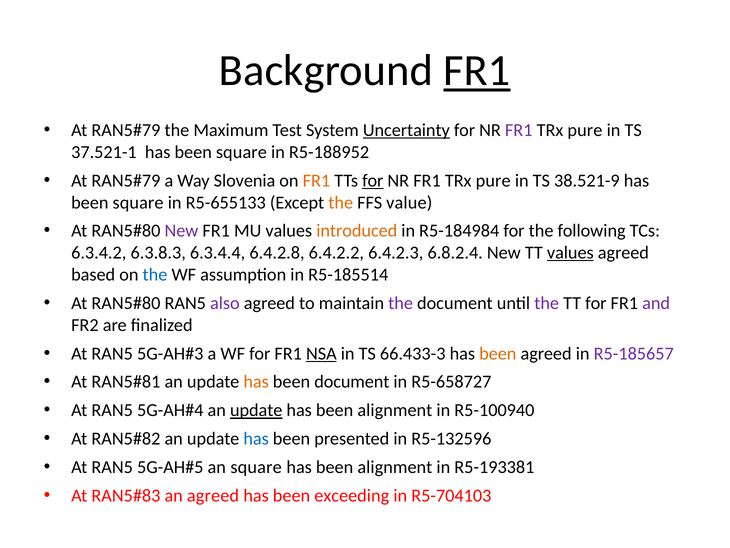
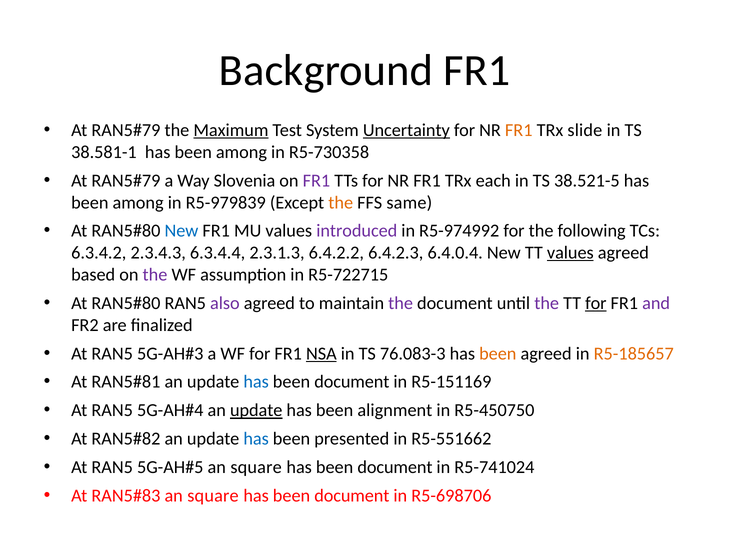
FR1 at (477, 71) underline: present -> none
Maximum underline: none -> present
FR1 at (519, 130) colour: purple -> orange
pure at (585, 130): pure -> slide
37.521-1: 37.521-1 -> 38.581-1
square at (241, 152): square -> among
R5-188952: R5-188952 -> R5-730358
FR1 at (316, 180) colour: orange -> purple
for at (373, 180) underline: present -> none
pure at (493, 180): pure -> each
38.521-9: 38.521-9 -> 38.521-5
square at (138, 202): square -> among
R5-655133: R5-655133 -> R5-979839
value: value -> same
New at (181, 231) colour: purple -> blue
introduced colour: orange -> purple
R5-184984: R5-184984 -> R5-974992
6.3.8.3: 6.3.8.3 -> 2.3.4.3
6.4.2.8: 6.4.2.8 -> 2.3.1.3
6.8.2.4: 6.8.2.4 -> 6.4.0.4
the at (155, 275) colour: blue -> purple
R5-185514: R5-185514 -> R5-722715
for at (596, 303) underline: none -> present
66.433-3: 66.433-3 -> 76.083-3
R5-185657 colour: purple -> orange
has at (256, 382) colour: orange -> blue
R5-658727: R5-658727 -> R5-151169
R5-100940: R5-100940 -> R5-450750
R5-132596: R5-132596 -> R5-551662
alignment at (395, 467): alignment -> document
R5-193381: R5-193381 -> R5-741024
agreed at (213, 495): agreed -> square
exceeding at (352, 495): exceeding -> document
R5-704103: R5-704103 -> R5-698706
